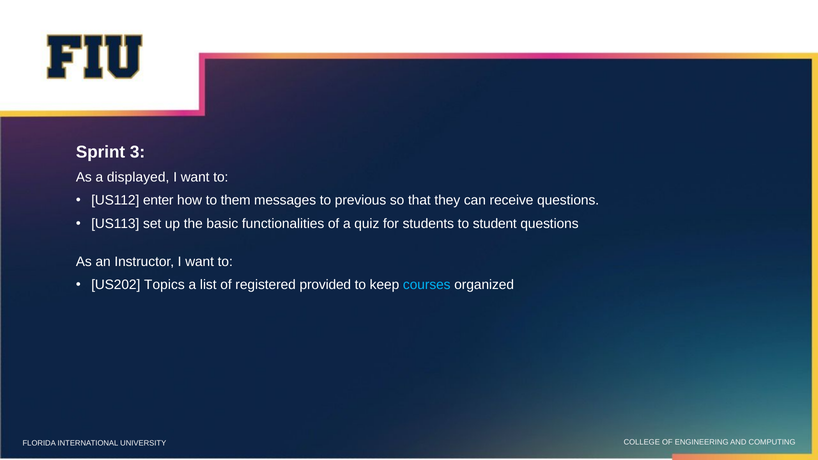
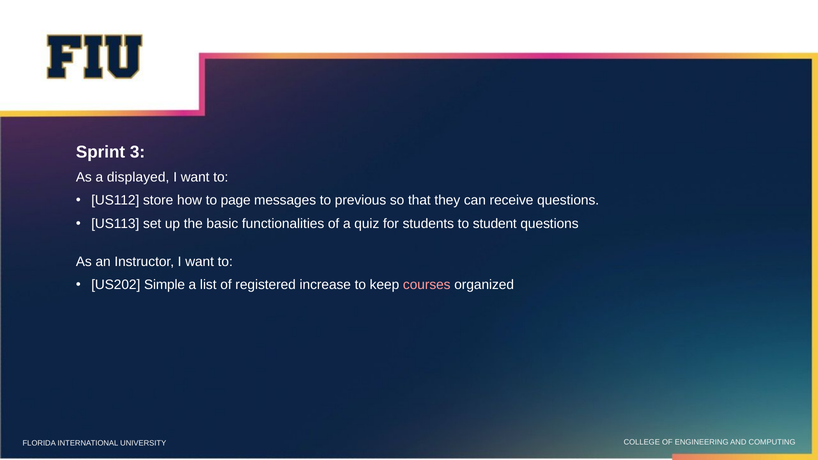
enter: enter -> store
them: them -> page
Topics: Topics -> Simple
provided: provided -> increase
courses colour: light blue -> pink
